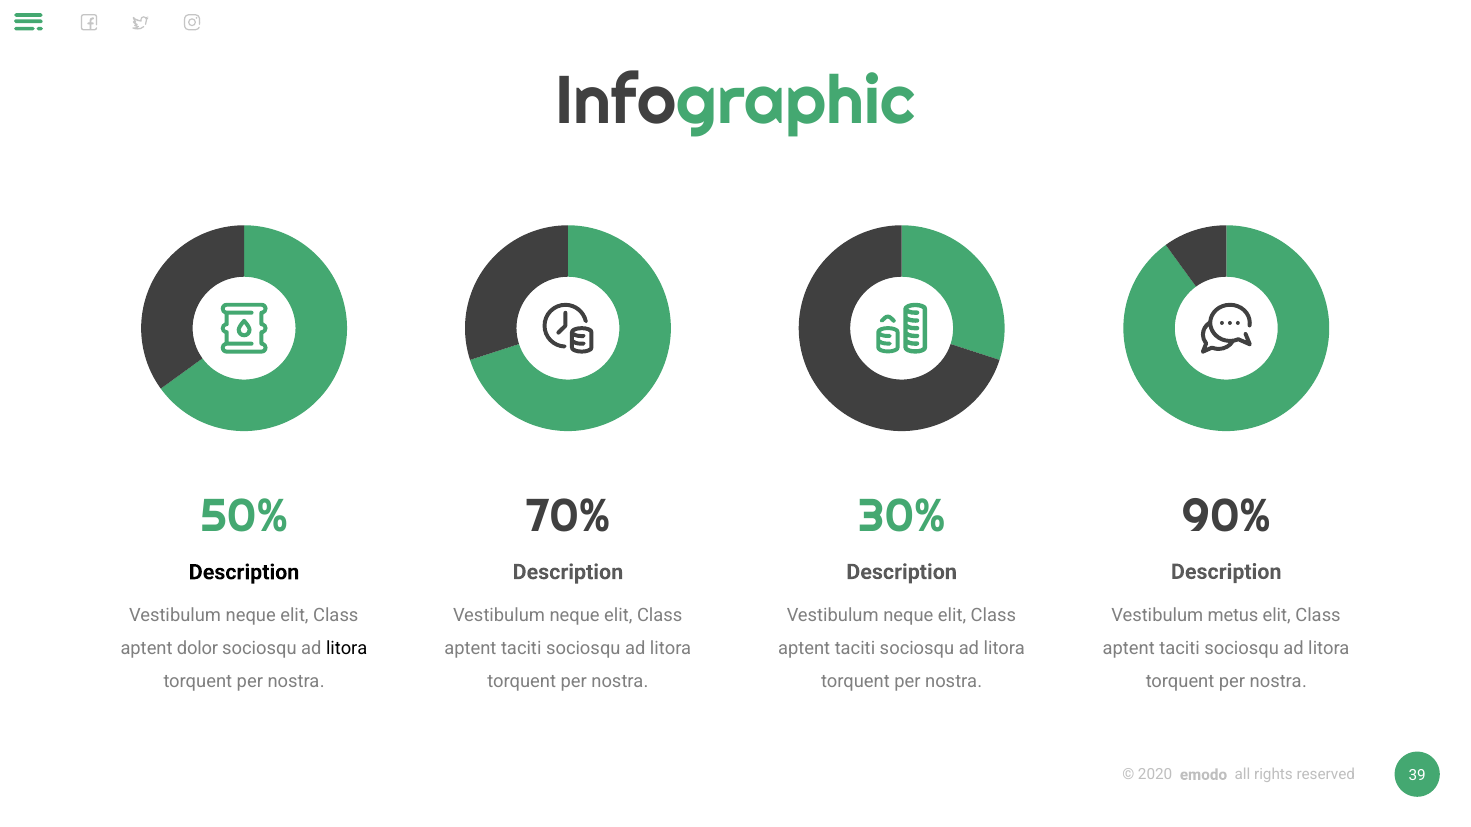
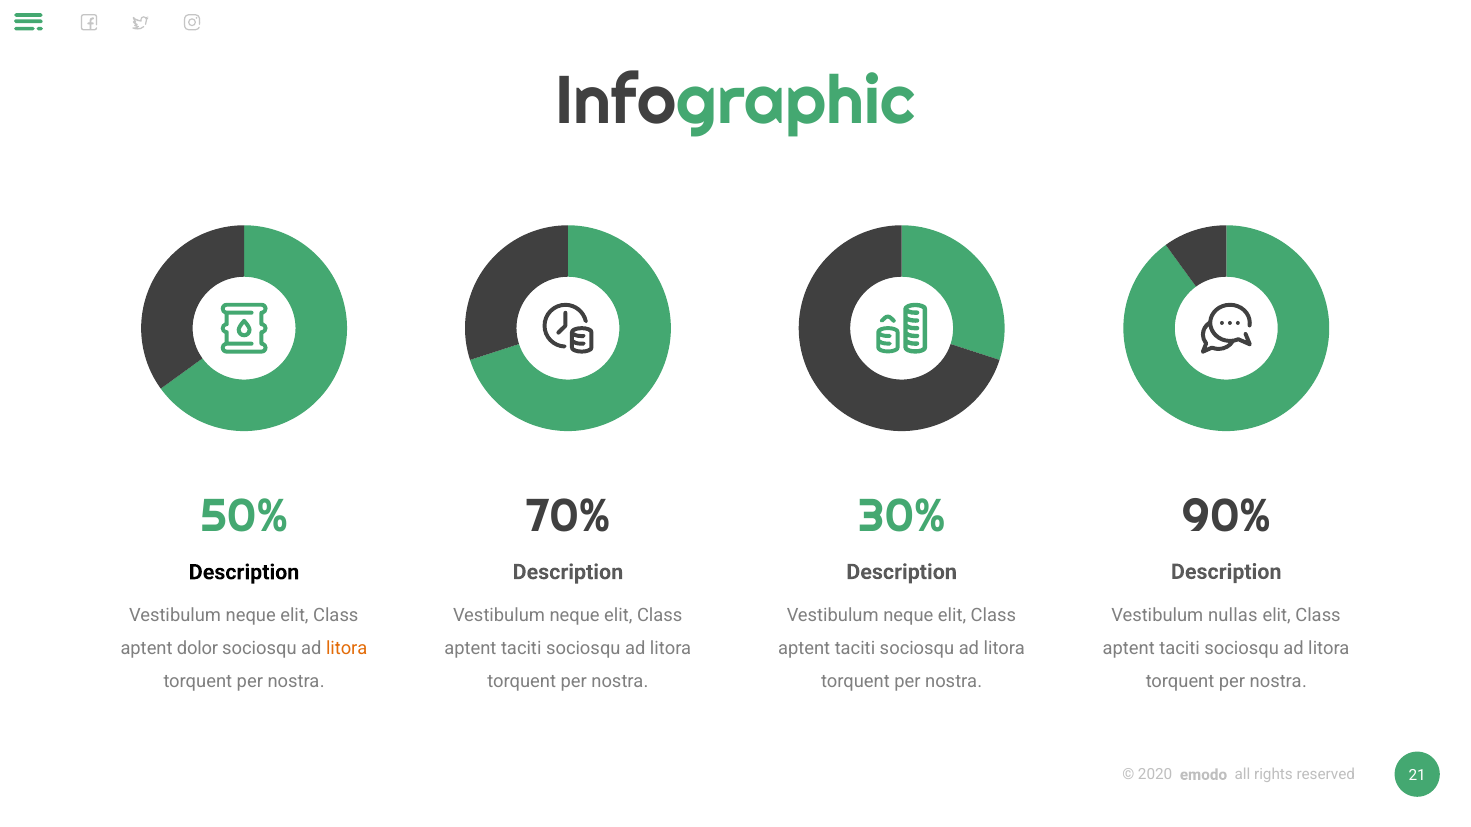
metus: metus -> nullas
litora at (347, 649) colour: black -> orange
39: 39 -> 21
